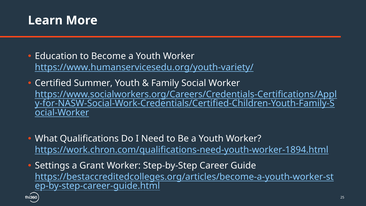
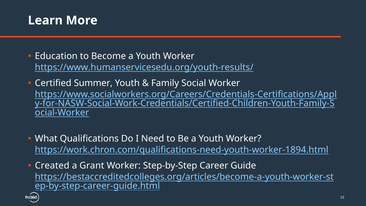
https://www.humanservicesedu.org/youth-variety/: https://www.humanservicesedu.org/youth-variety/ -> https://www.humanservicesedu.org/youth-results/
Settings: Settings -> Created
